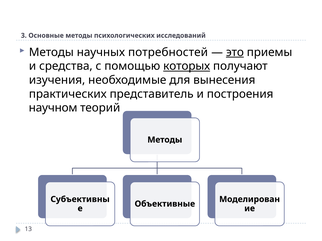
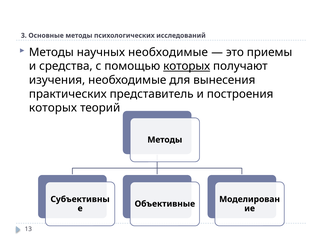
научных потребностей: потребностей -> необходимые
это underline: present -> none
научном at (53, 108): научном -> которых
